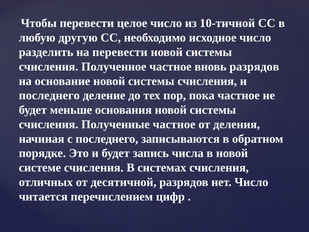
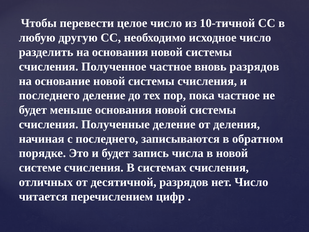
на перевести: перевести -> основания
Полученные частное: частное -> деление
